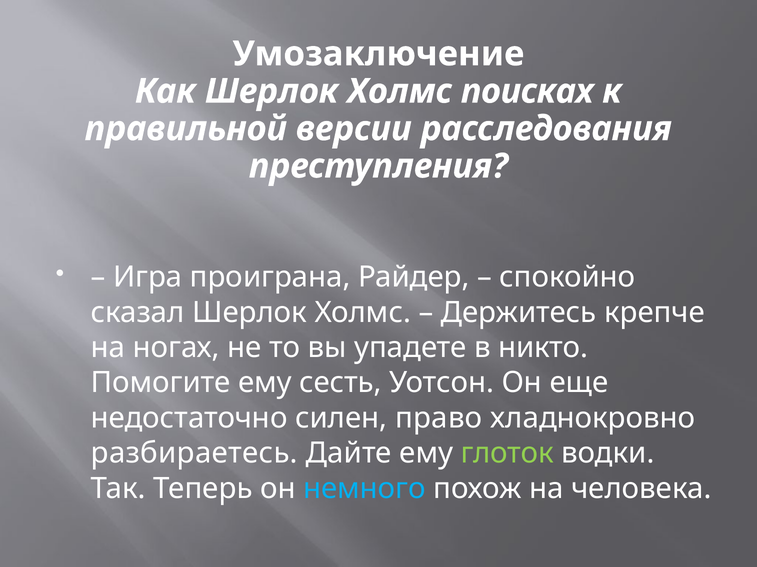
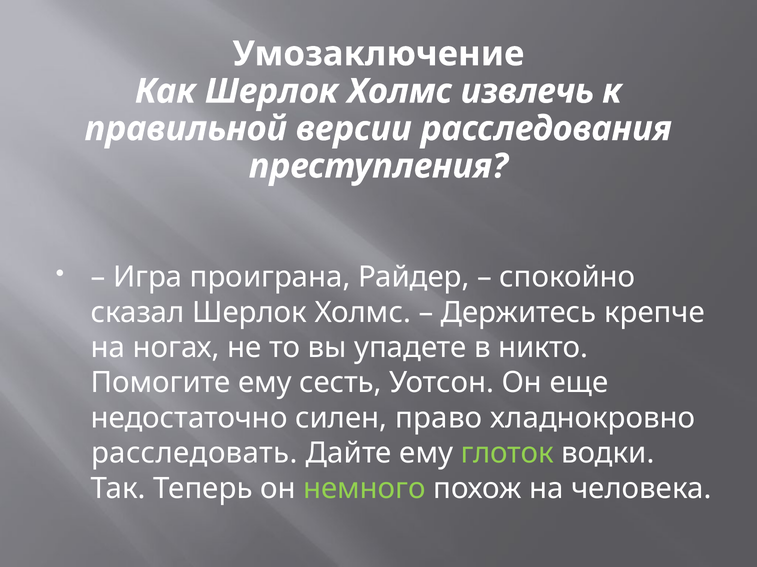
поисках: поисках -> извлечь
разбираетесь: разбираетесь -> расследовать
немного colour: light blue -> light green
